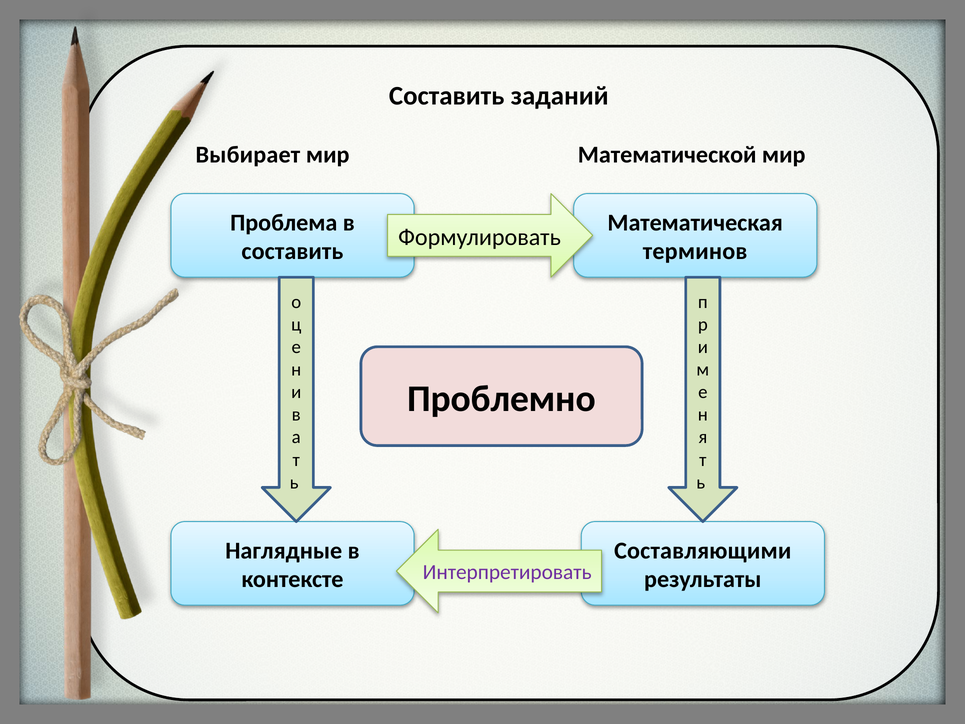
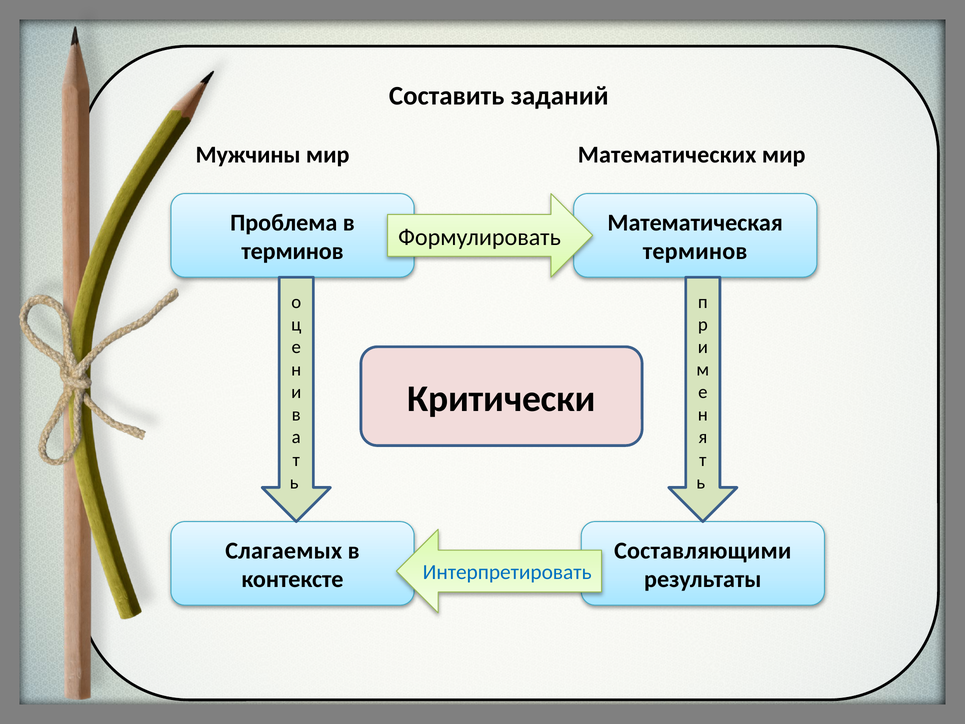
Выбирает: Выбирает -> Мужчины
Математической: Математической -> Математических
составить at (292, 251): составить -> терминов
Проблемно: Проблемно -> Критически
Наглядные: Наглядные -> Слагаемых
Интерпретировать colour: purple -> blue
